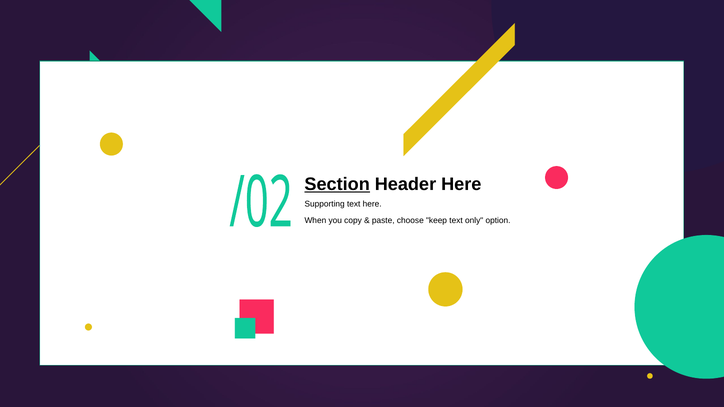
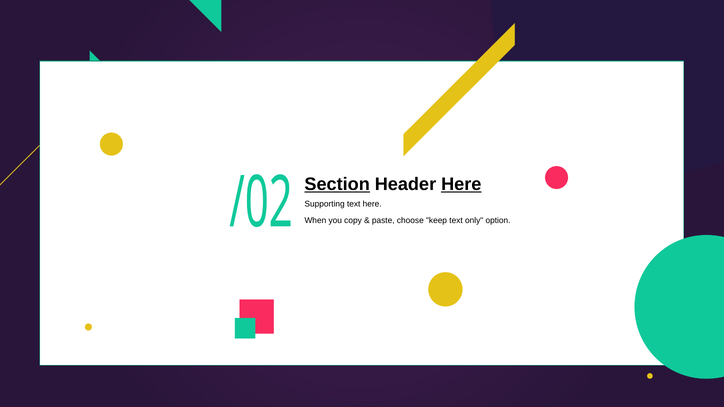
Here at (461, 184) underline: none -> present
